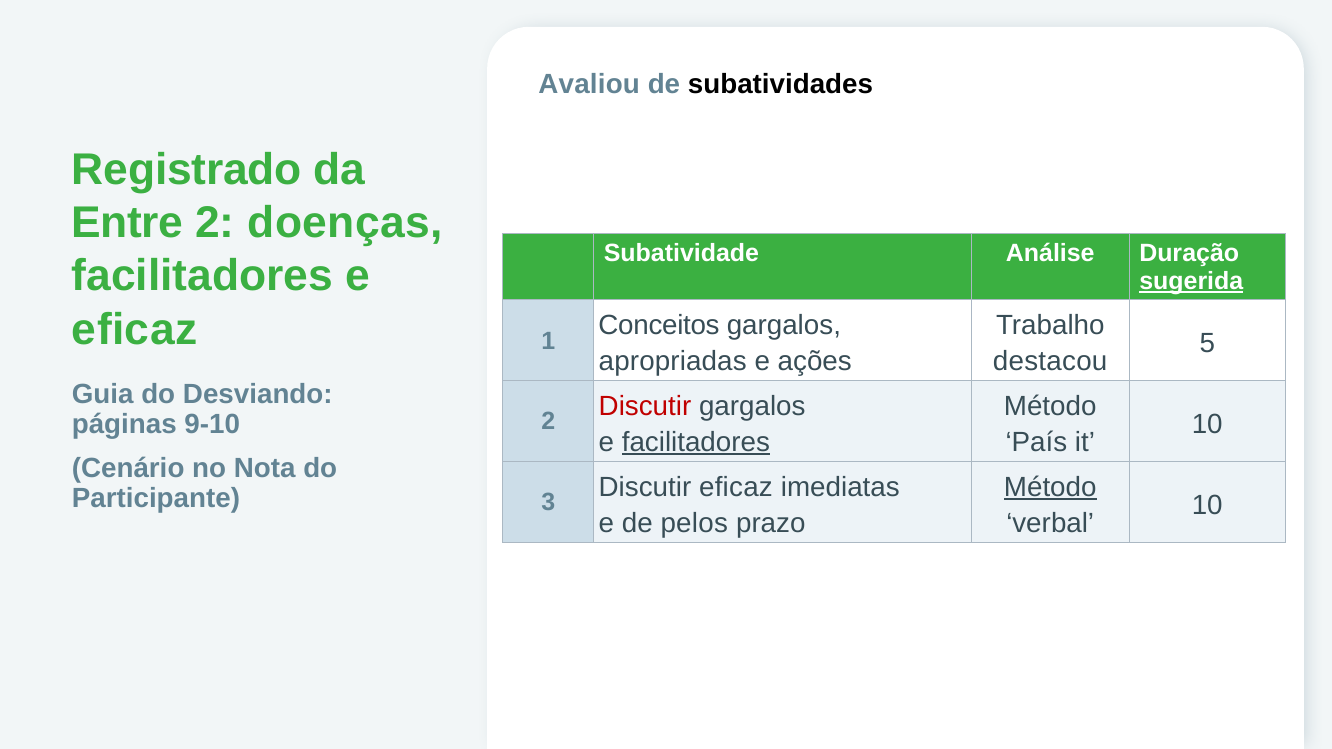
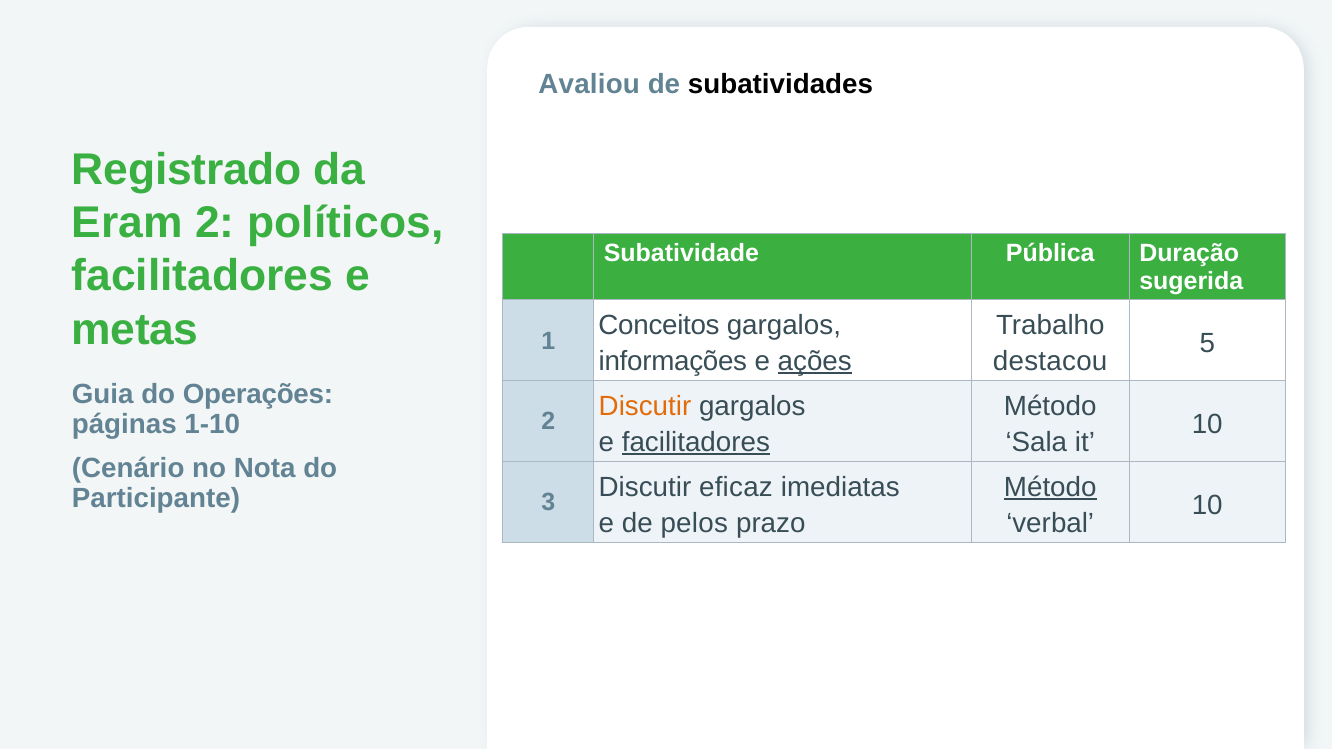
Entre: Entre -> Eram
doenças: doenças -> políticos
Análise: Análise -> Pública
sugerida underline: present -> none
eficaz at (135, 330): eficaz -> metas
apropriadas: apropriadas -> informações
ações underline: none -> present
Desviando: Desviando -> Operações
Discutir at (645, 406) colour: red -> orange
9-10: 9-10 -> 1-10
País: País -> Sala
